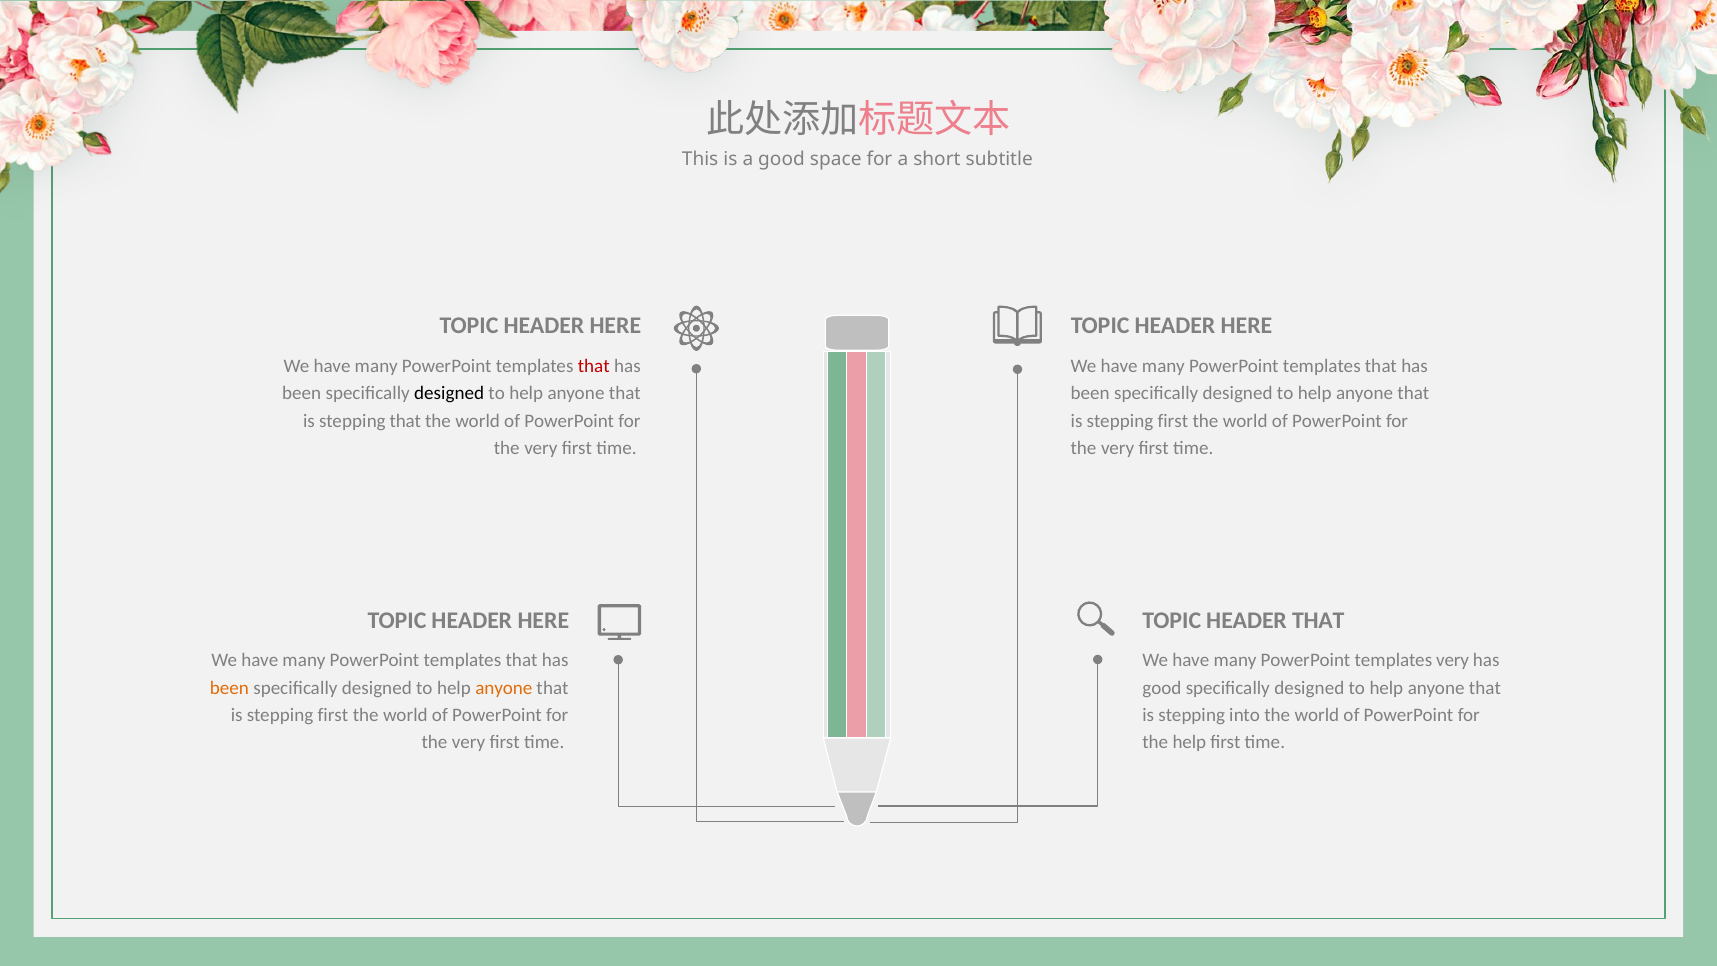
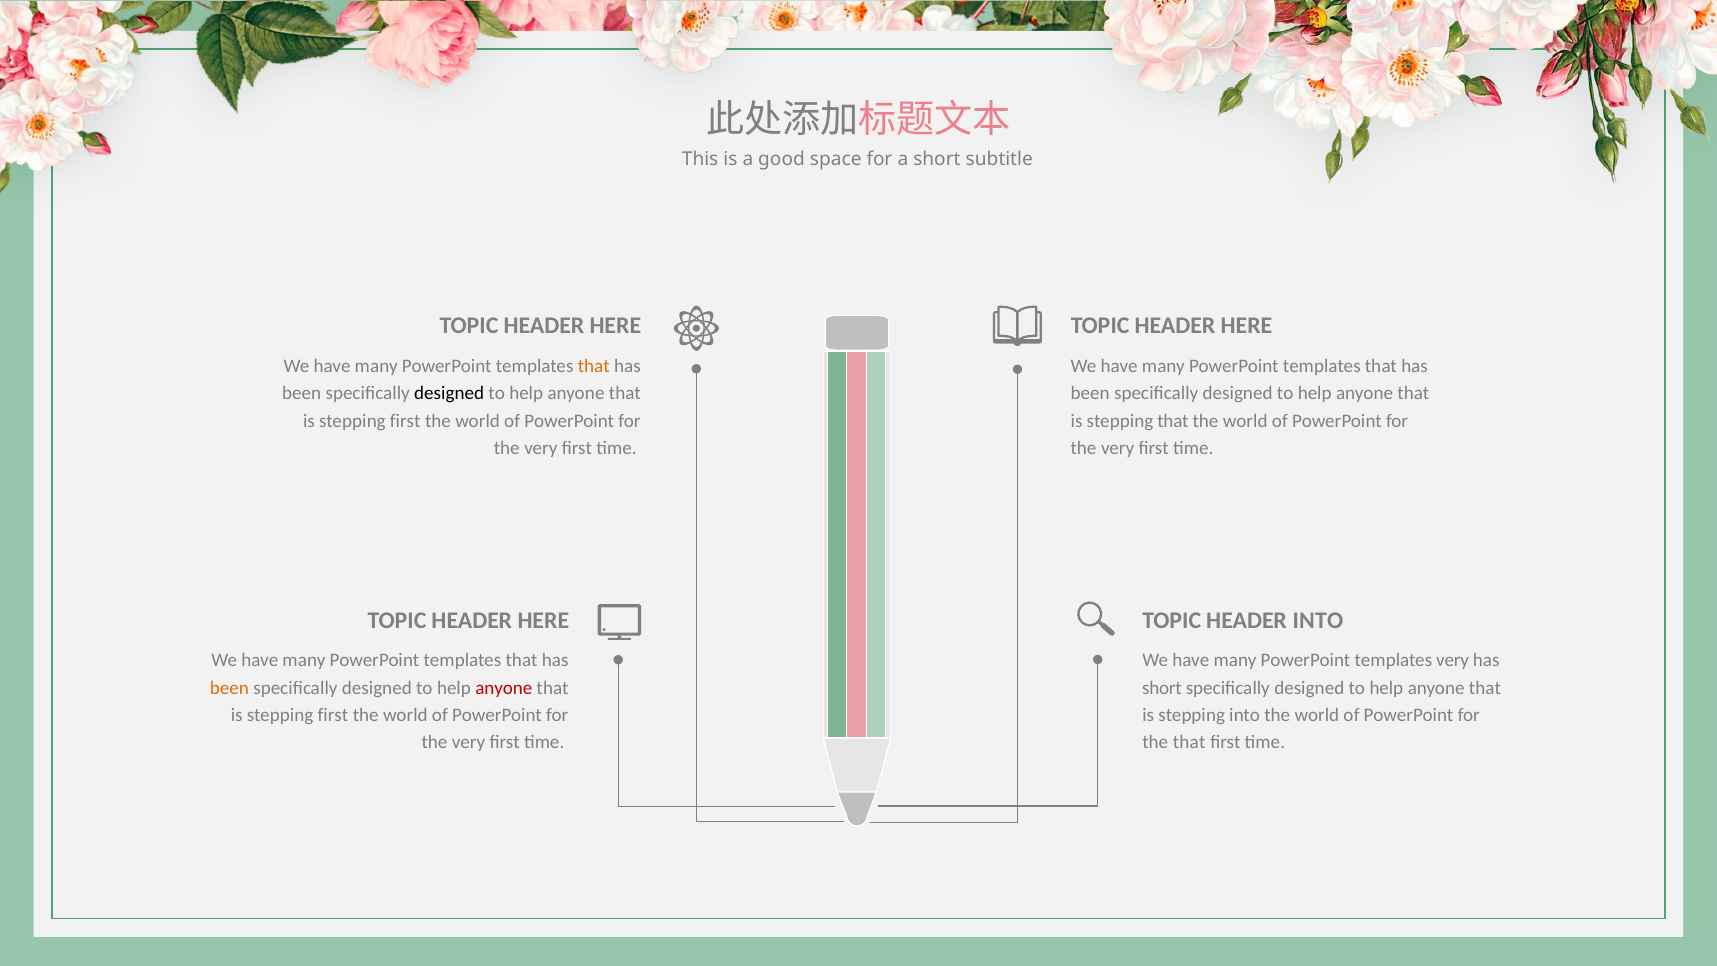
that at (594, 366) colour: red -> orange
that at (405, 421): that -> first
first at (1173, 421): first -> that
HEADER THAT: THAT -> INTO
anyone at (504, 688) colour: orange -> red
good at (1162, 688): good -> short
the help: help -> that
